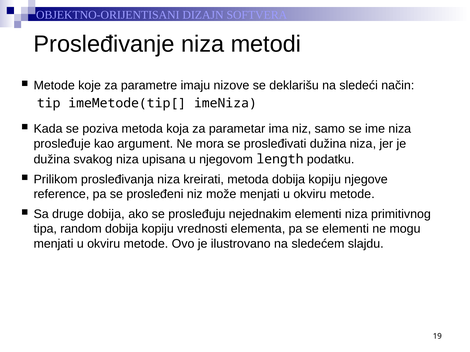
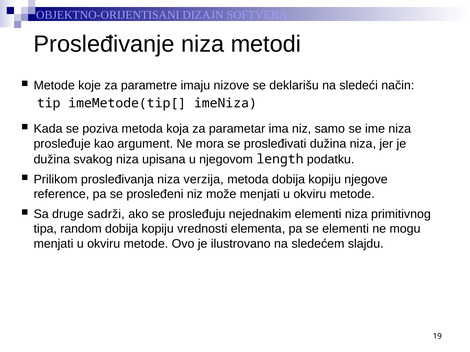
kreirati: kreirati -> verzija
druge dobija: dobija -> sadrži
